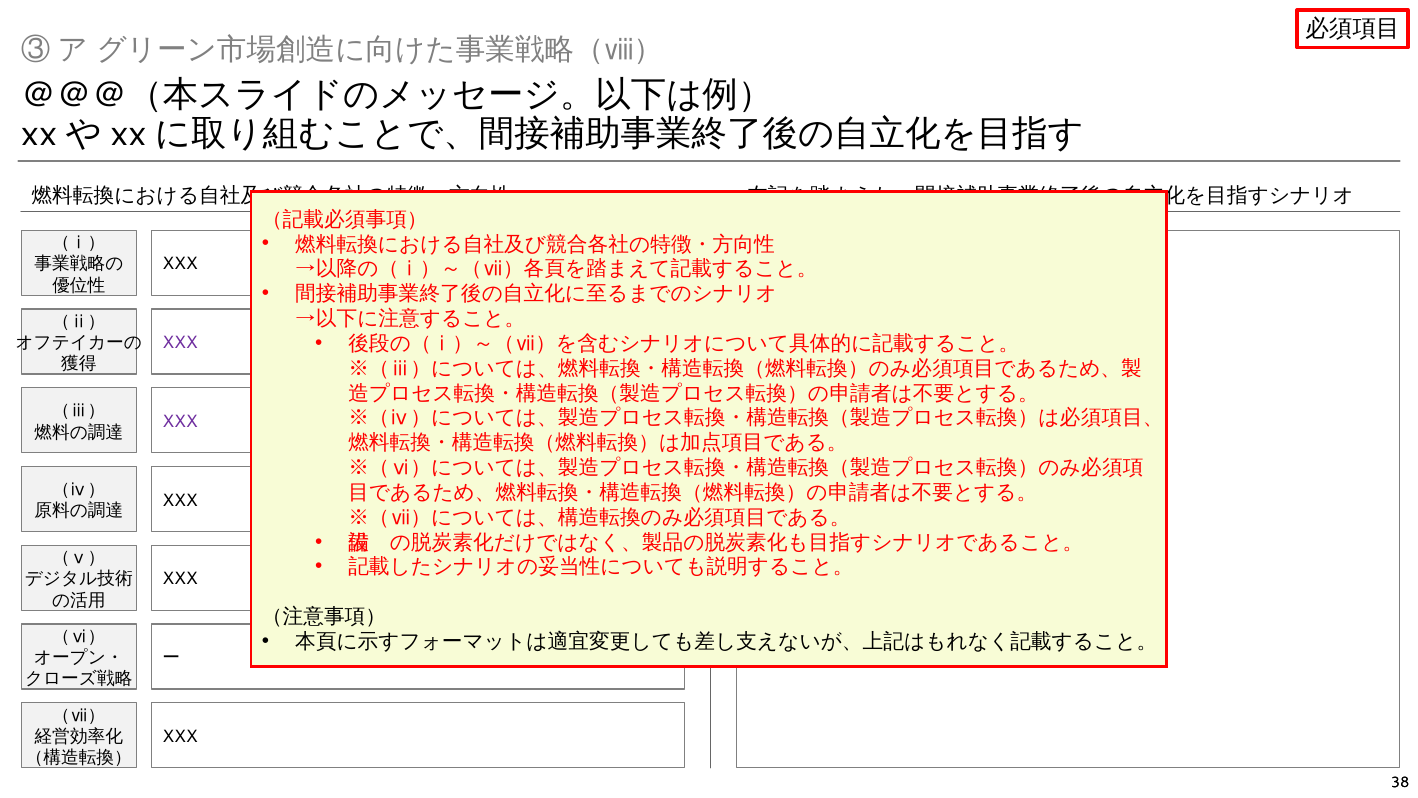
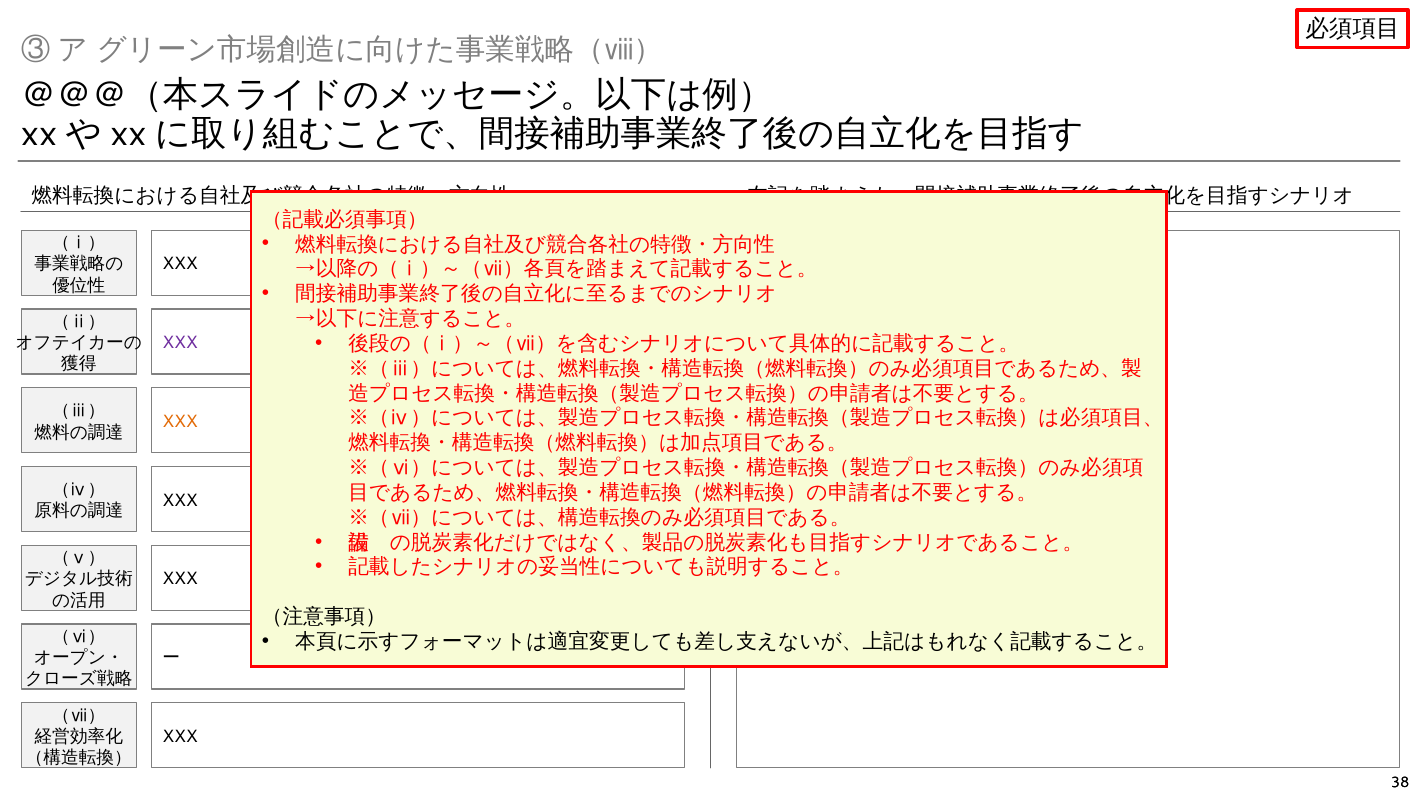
XXX at (180, 421) colour: purple -> orange
